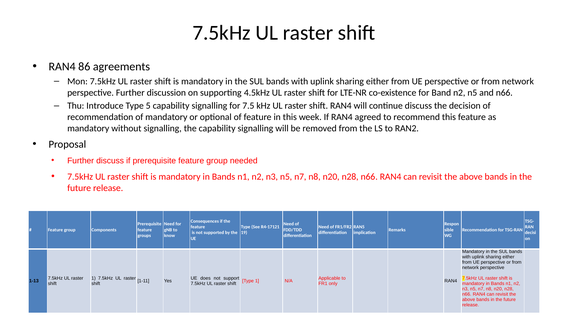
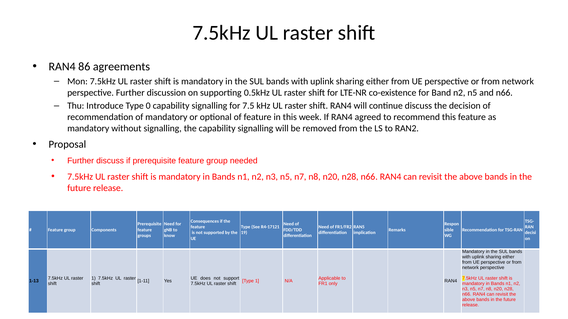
4.5kHz: 4.5kHz -> 0.5kHz
5: 5 -> 0
